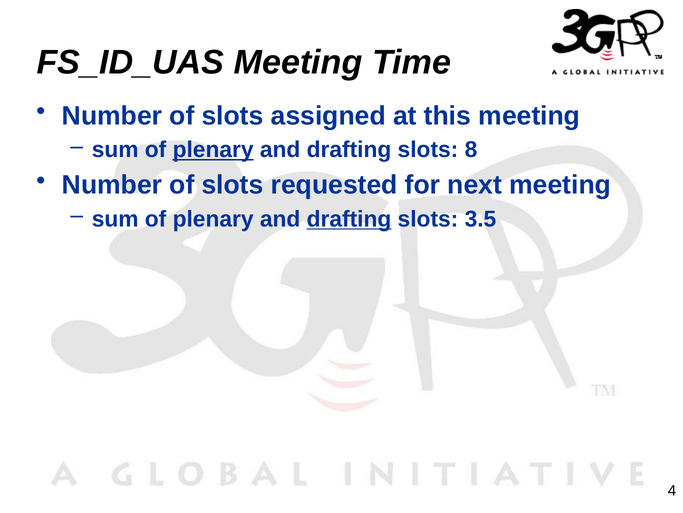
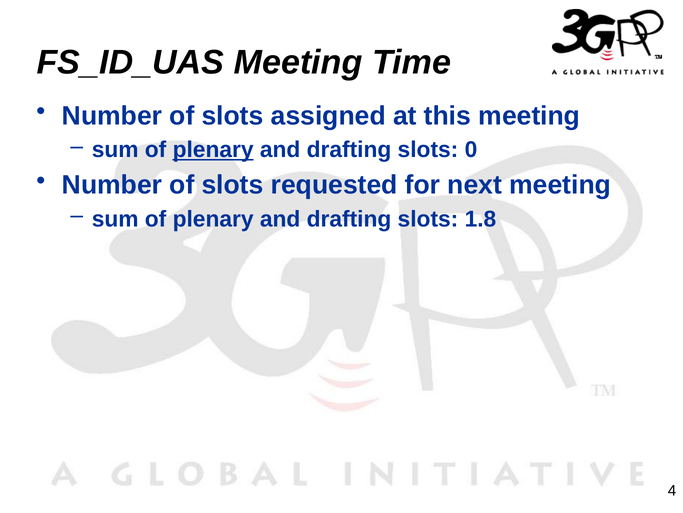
8: 8 -> 0
drafting at (349, 219) underline: present -> none
3.5: 3.5 -> 1.8
